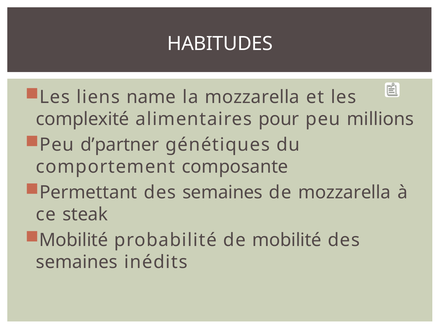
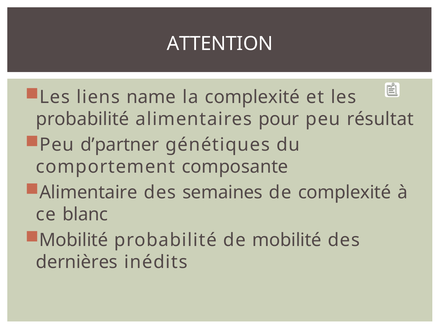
HABITUDES: HABITUDES -> ATTENTION
la mozzarella: mozzarella -> complexité
complexité at (83, 119): complexité -> probabilité
millions: millions -> résultat
Permettant: Permettant -> Alimentaire
de mozzarella: mozzarella -> complexité
steak: steak -> blanc
semaines at (77, 262): semaines -> dernières
